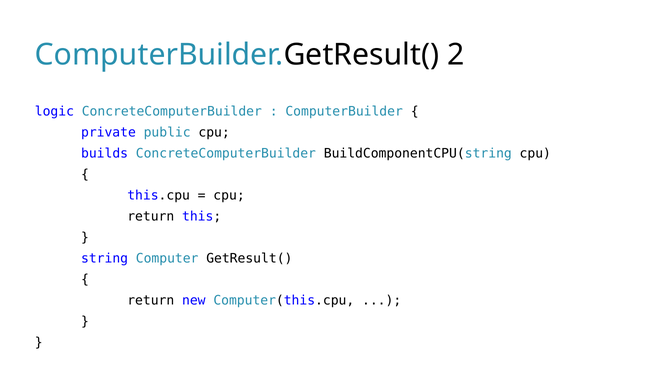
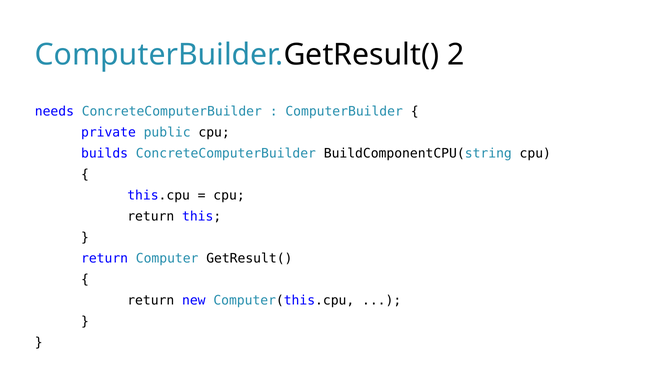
logic: logic -> needs
string at (105, 258): string -> return
